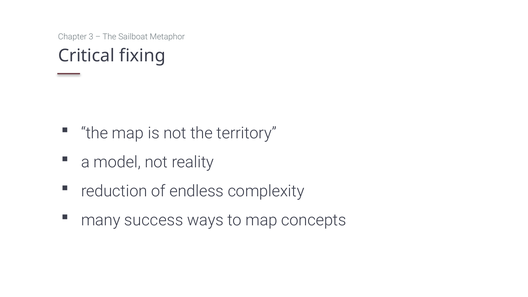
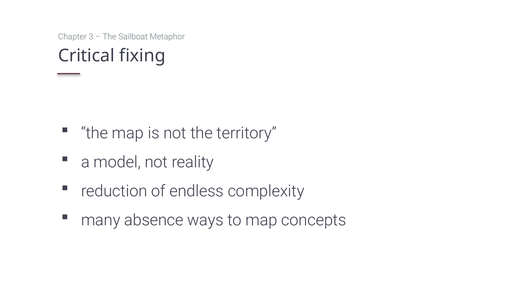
success: success -> absence
